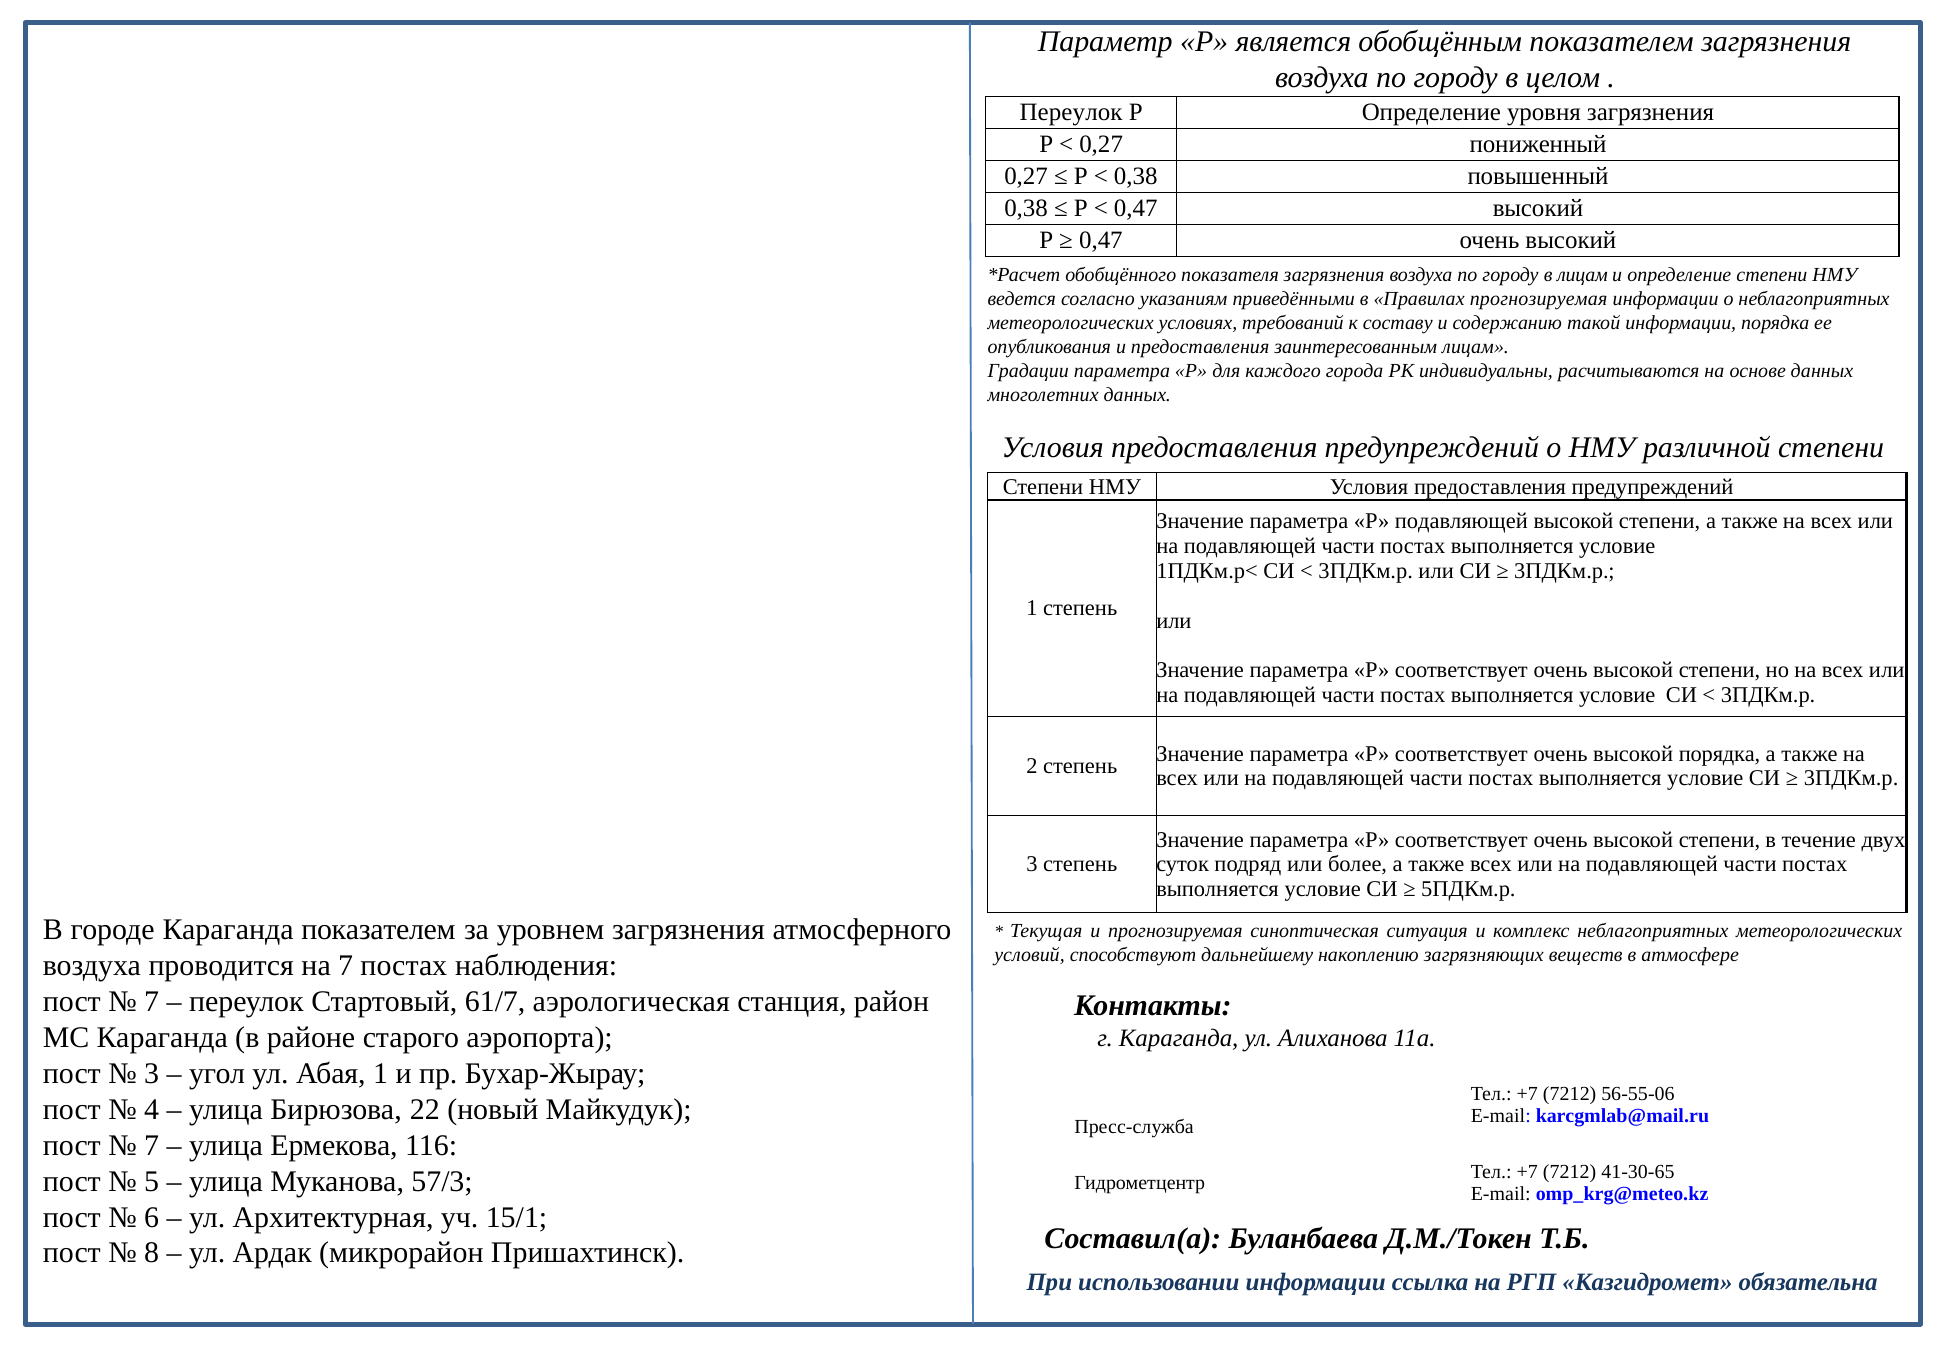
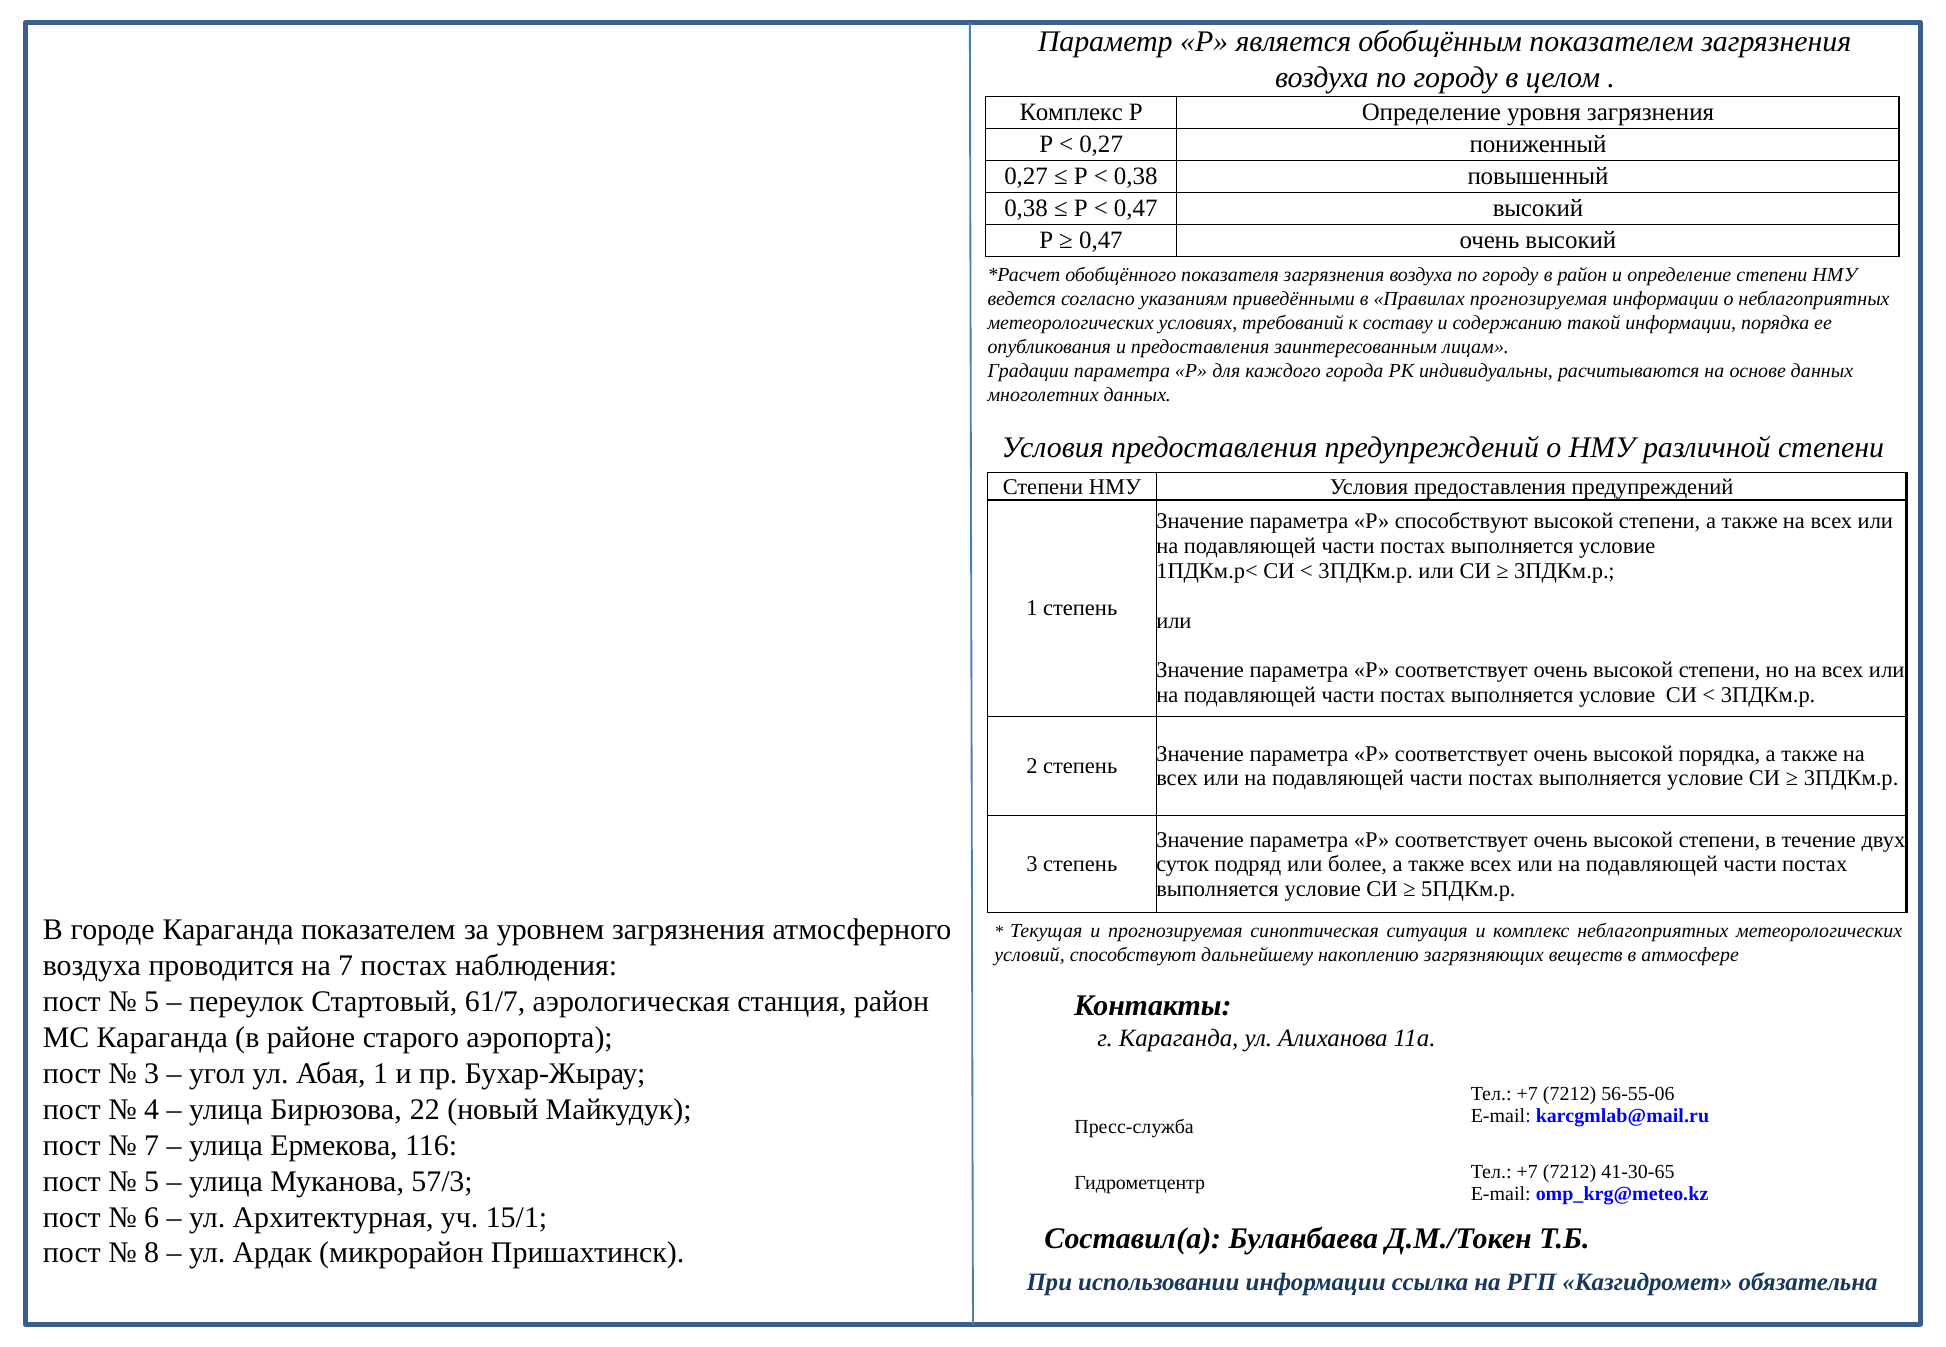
Переулок at (1071, 112): Переулок -> Комплекс
в лицам: лицам -> район
Р подавляющей: подавляющей -> способствуют
7 at (152, 1002): 7 -> 5
